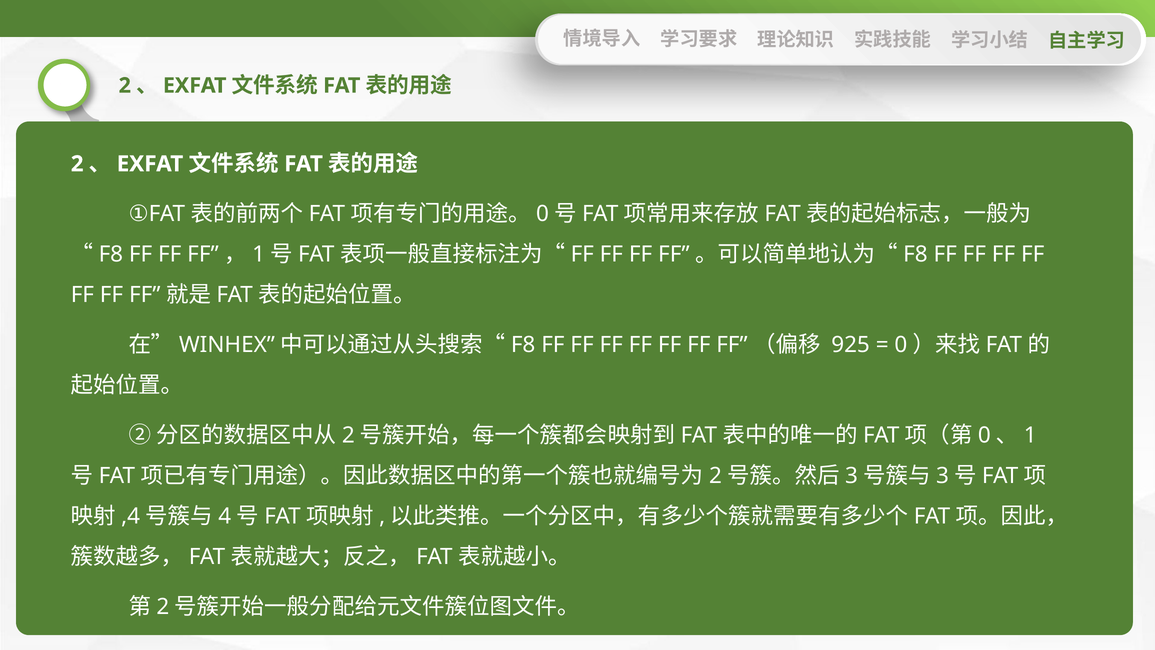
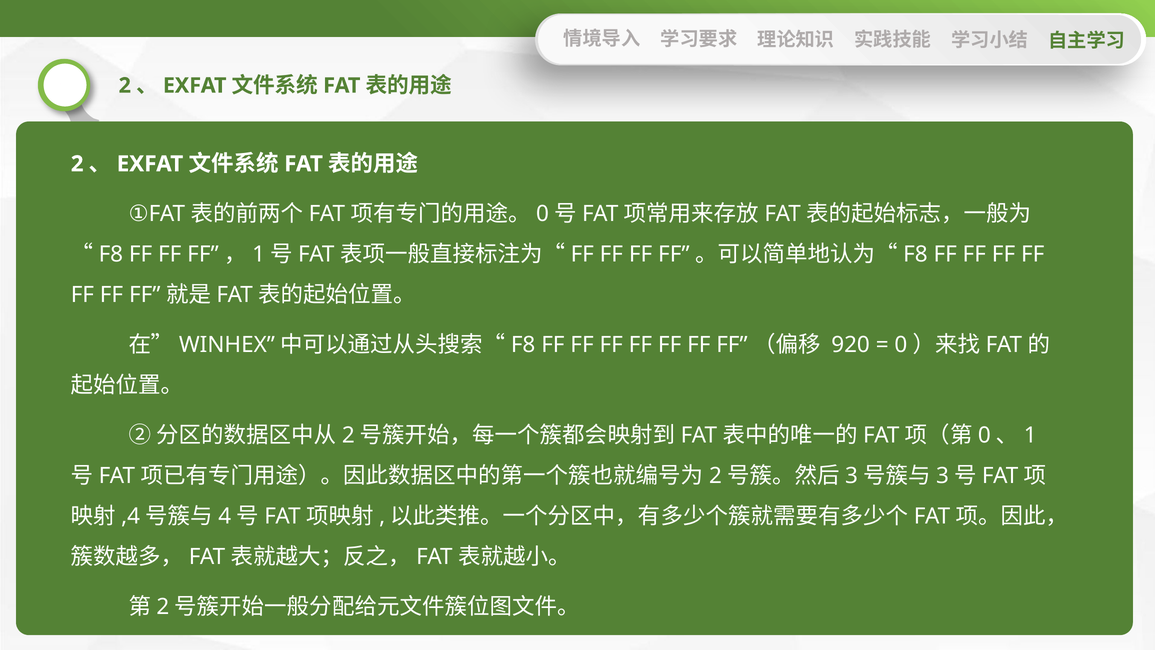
925: 925 -> 920
